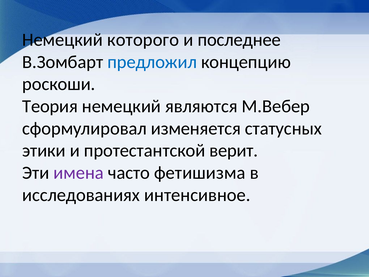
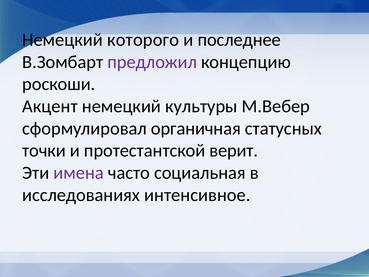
предложил colour: blue -> purple
Теория: Теория -> Акцент
являются: являются -> культуры
изменяется: изменяется -> органичная
этики: этики -> точки
фетишизма: фетишизма -> социальная
